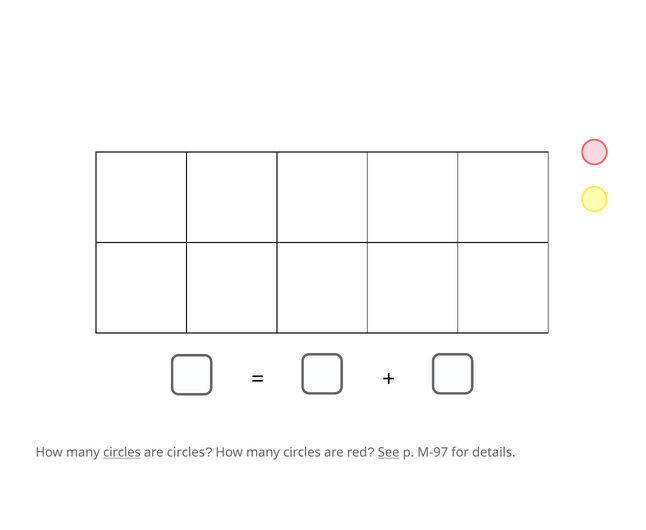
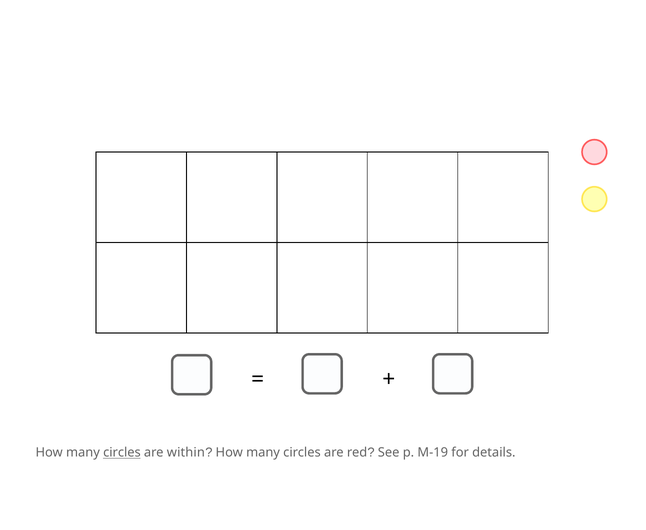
are circles: circles -> within
See underline: present -> none
M-97: M-97 -> M-19
